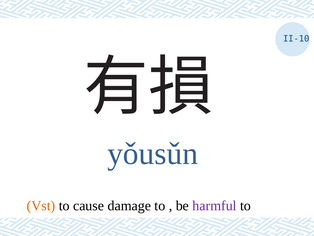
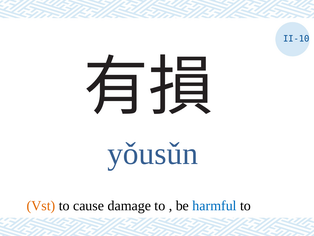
harmful colour: purple -> blue
